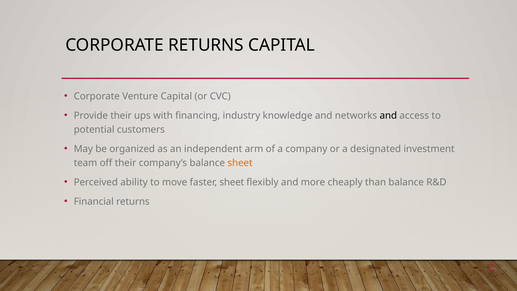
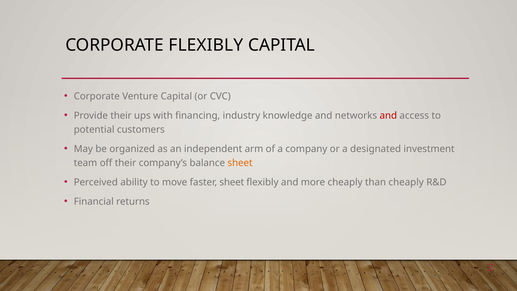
CORPORATE RETURNS: RETURNS -> FLEXIBLY
and at (388, 116) colour: black -> red
than balance: balance -> cheaply
